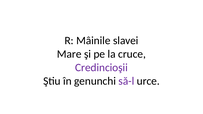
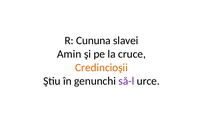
Mâinile: Mâinile -> Cununa
Mare: Mare -> Amin
Credincioşii colour: purple -> orange
